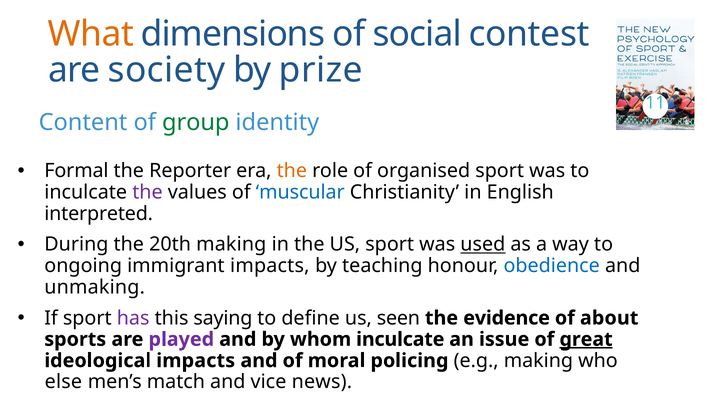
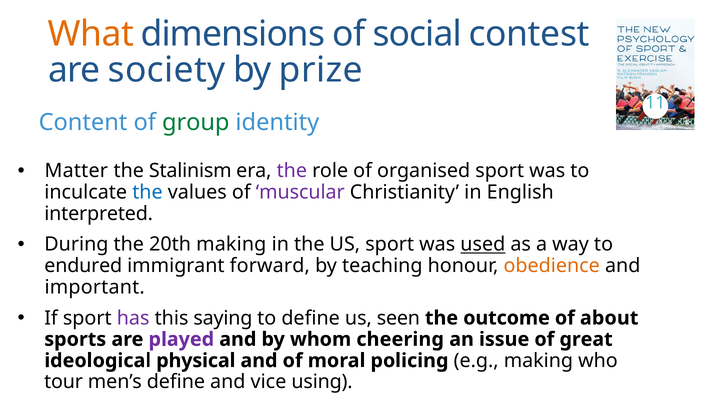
Formal: Formal -> Matter
Reporter: Reporter -> Stalinism
the at (292, 171) colour: orange -> purple
the at (147, 192) colour: purple -> blue
muscular colour: blue -> purple
ongoing: ongoing -> endured
immigrant impacts: impacts -> forward
obedience colour: blue -> orange
unmaking: unmaking -> important
evidence: evidence -> outcome
whom inculcate: inculcate -> cheering
great underline: present -> none
ideological impacts: impacts -> physical
else: else -> tour
men’s match: match -> define
news: news -> using
